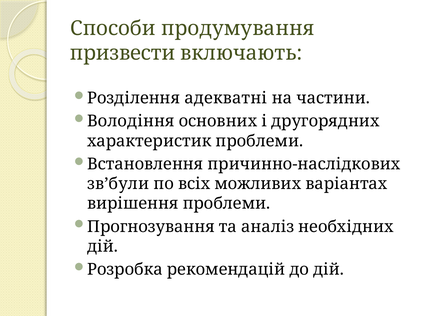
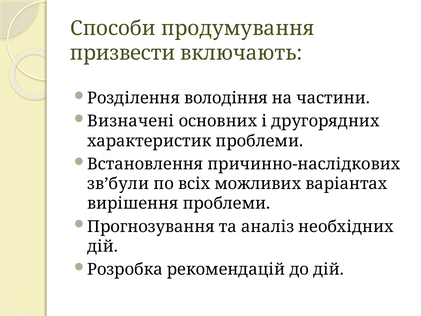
адекватні: адекватні -> володіння
Володіння: Володіння -> Визначені
